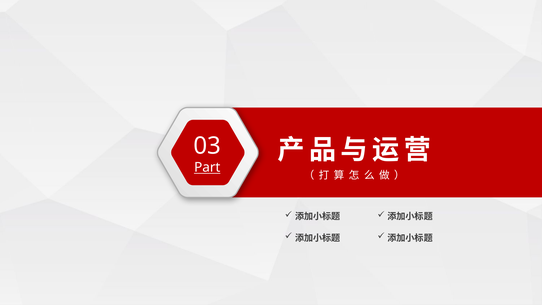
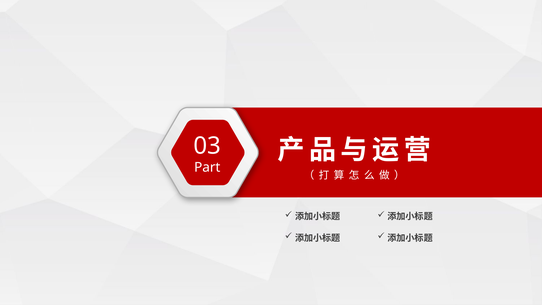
Part underline: present -> none
